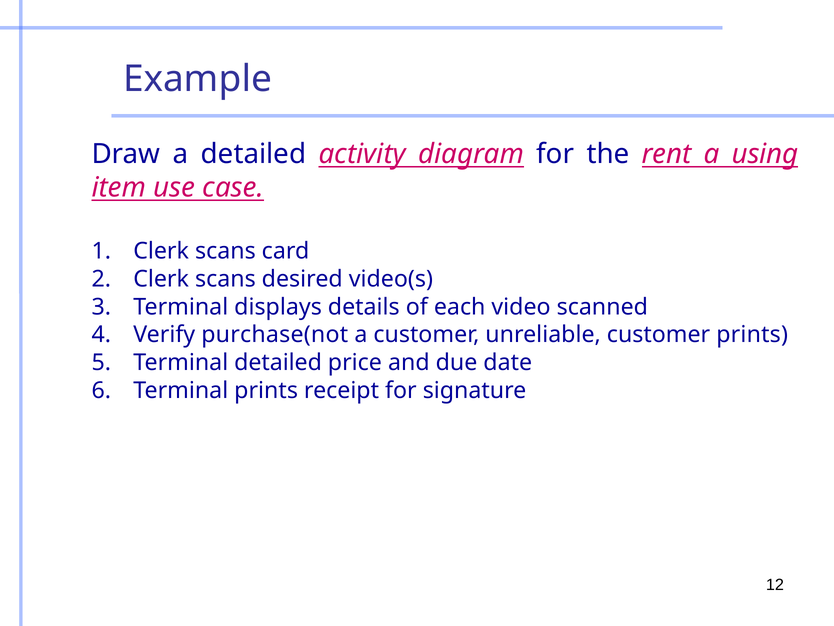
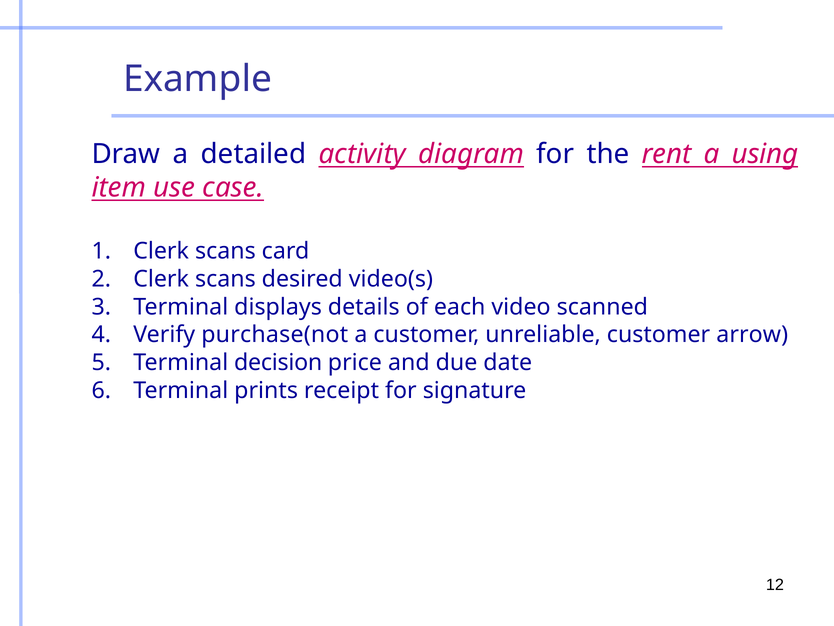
customer prints: prints -> arrow
Terminal detailed: detailed -> decision
